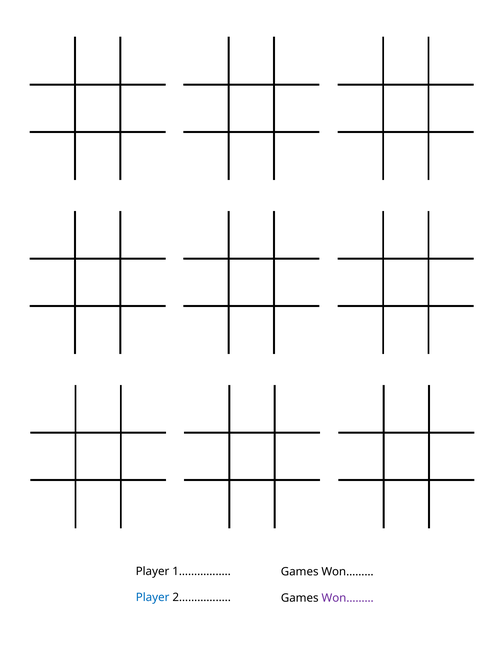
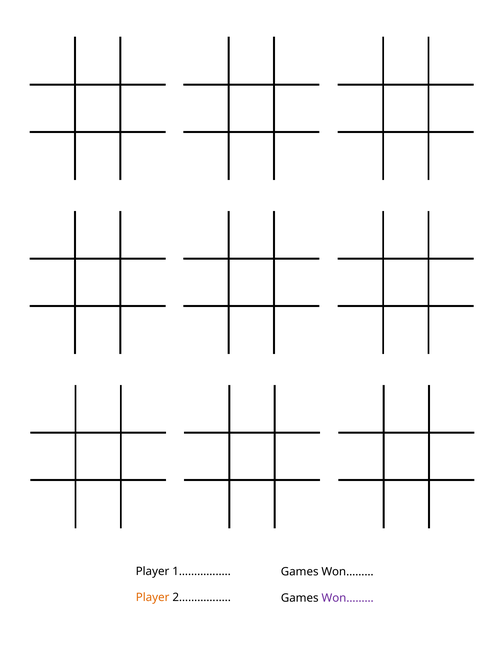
Player at (153, 597) colour: blue -> orange
